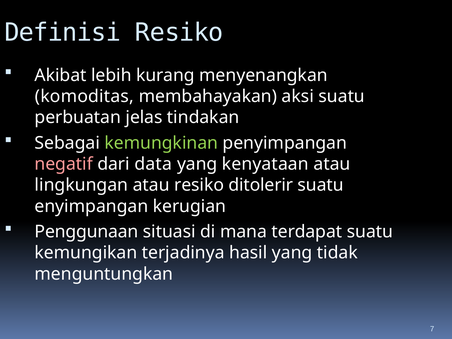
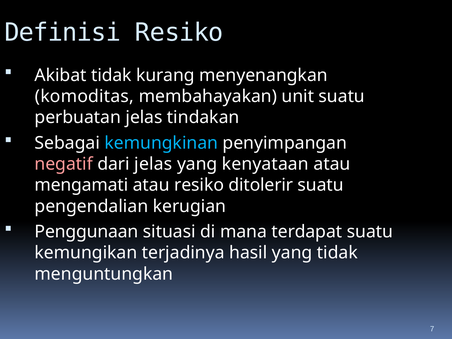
Akibat lebih: lebih -> tidak
aksi: aksi -> unit
kemungkinan colour: light green -> light blue
dari data: data -> jelas
lingkungan: lingkungan -> mengamati
enyimpangan: enyimpangan -> pengendalian
